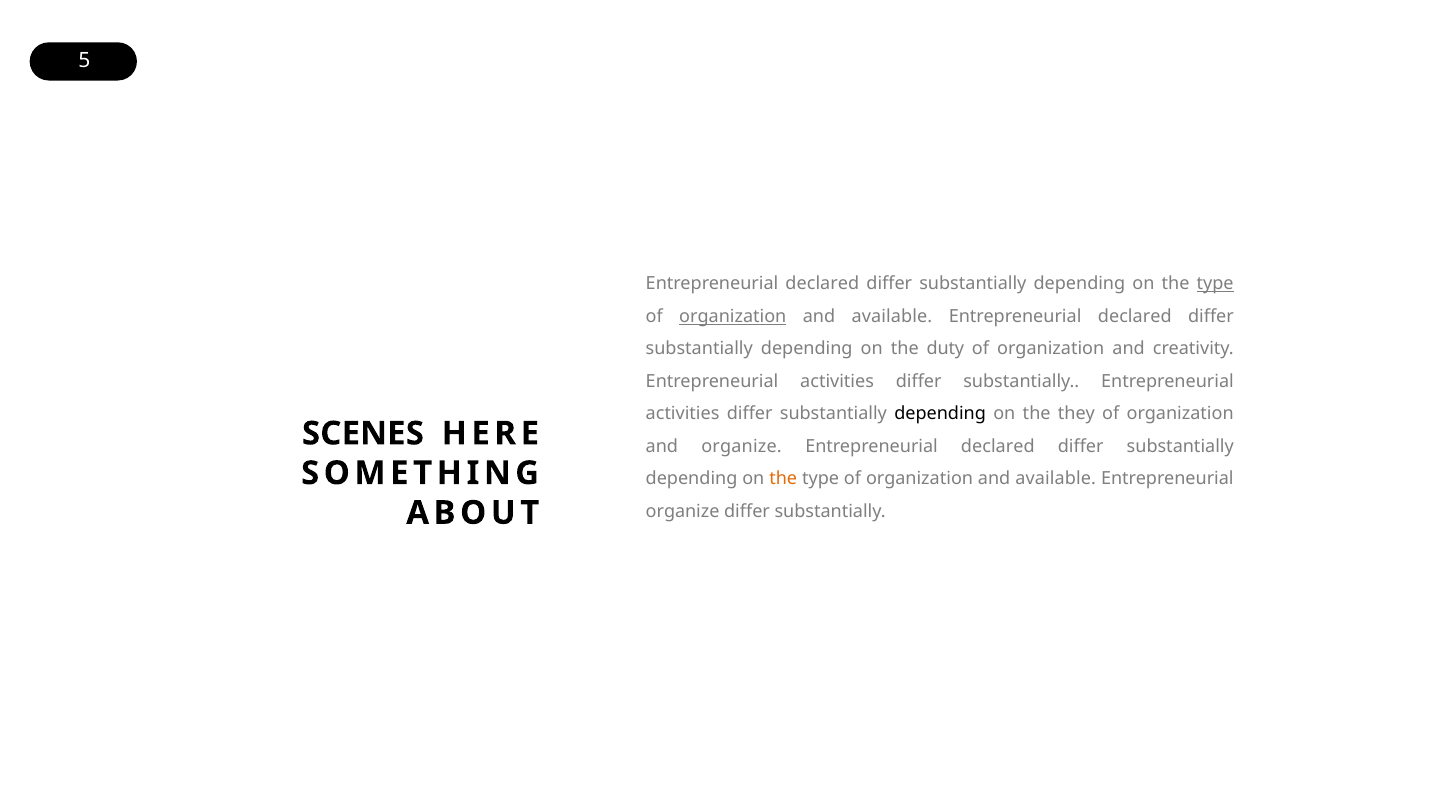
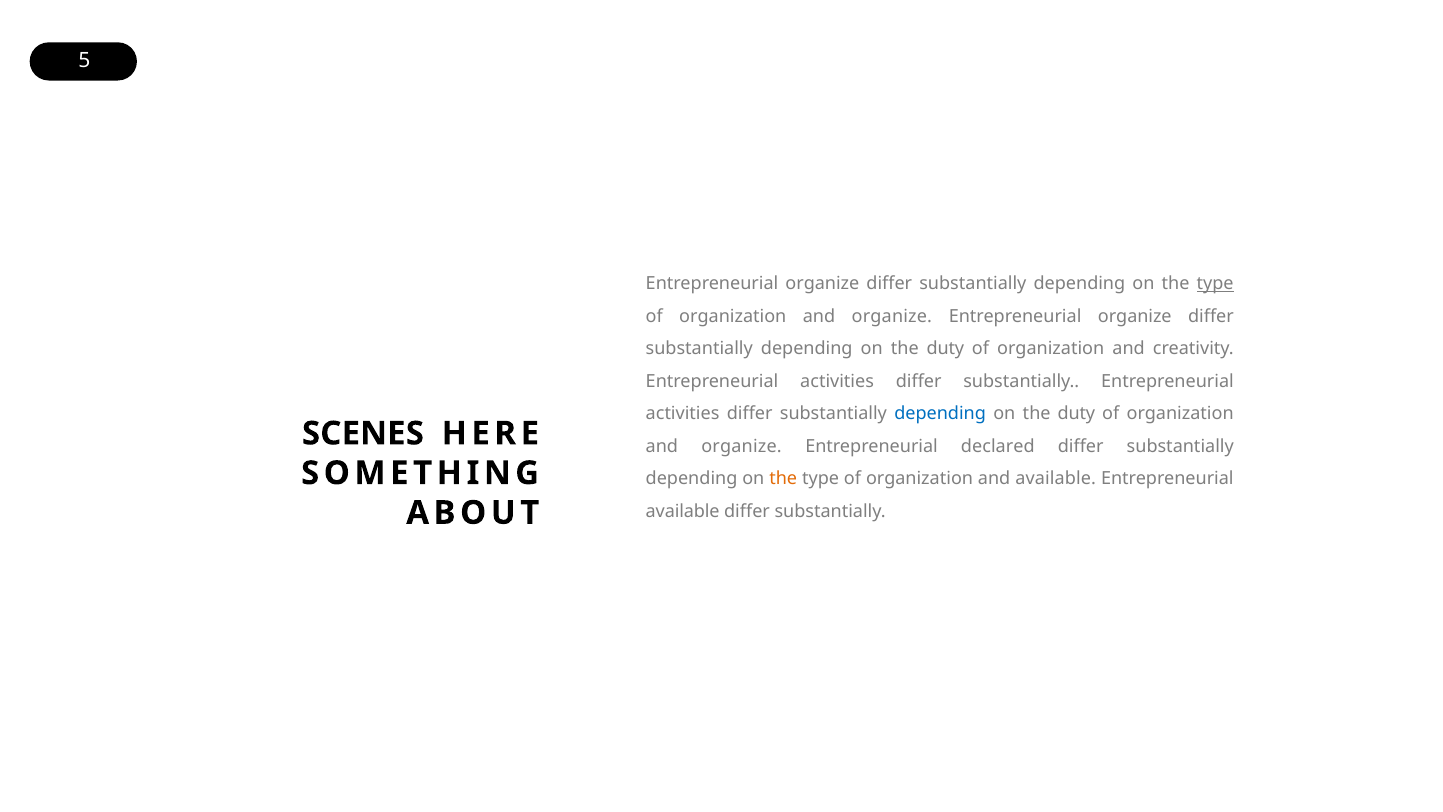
declared at (822, 284): declared -> organize
organization at (733, 316) underline: present -> none
available at (892, 316): available -> organize
declared at (1135, 316): declared -> organize
depending at (940, 414) colour: black -> blue
they at (1076, 414): they -> duty
organize at (683, 511): organize -> available
